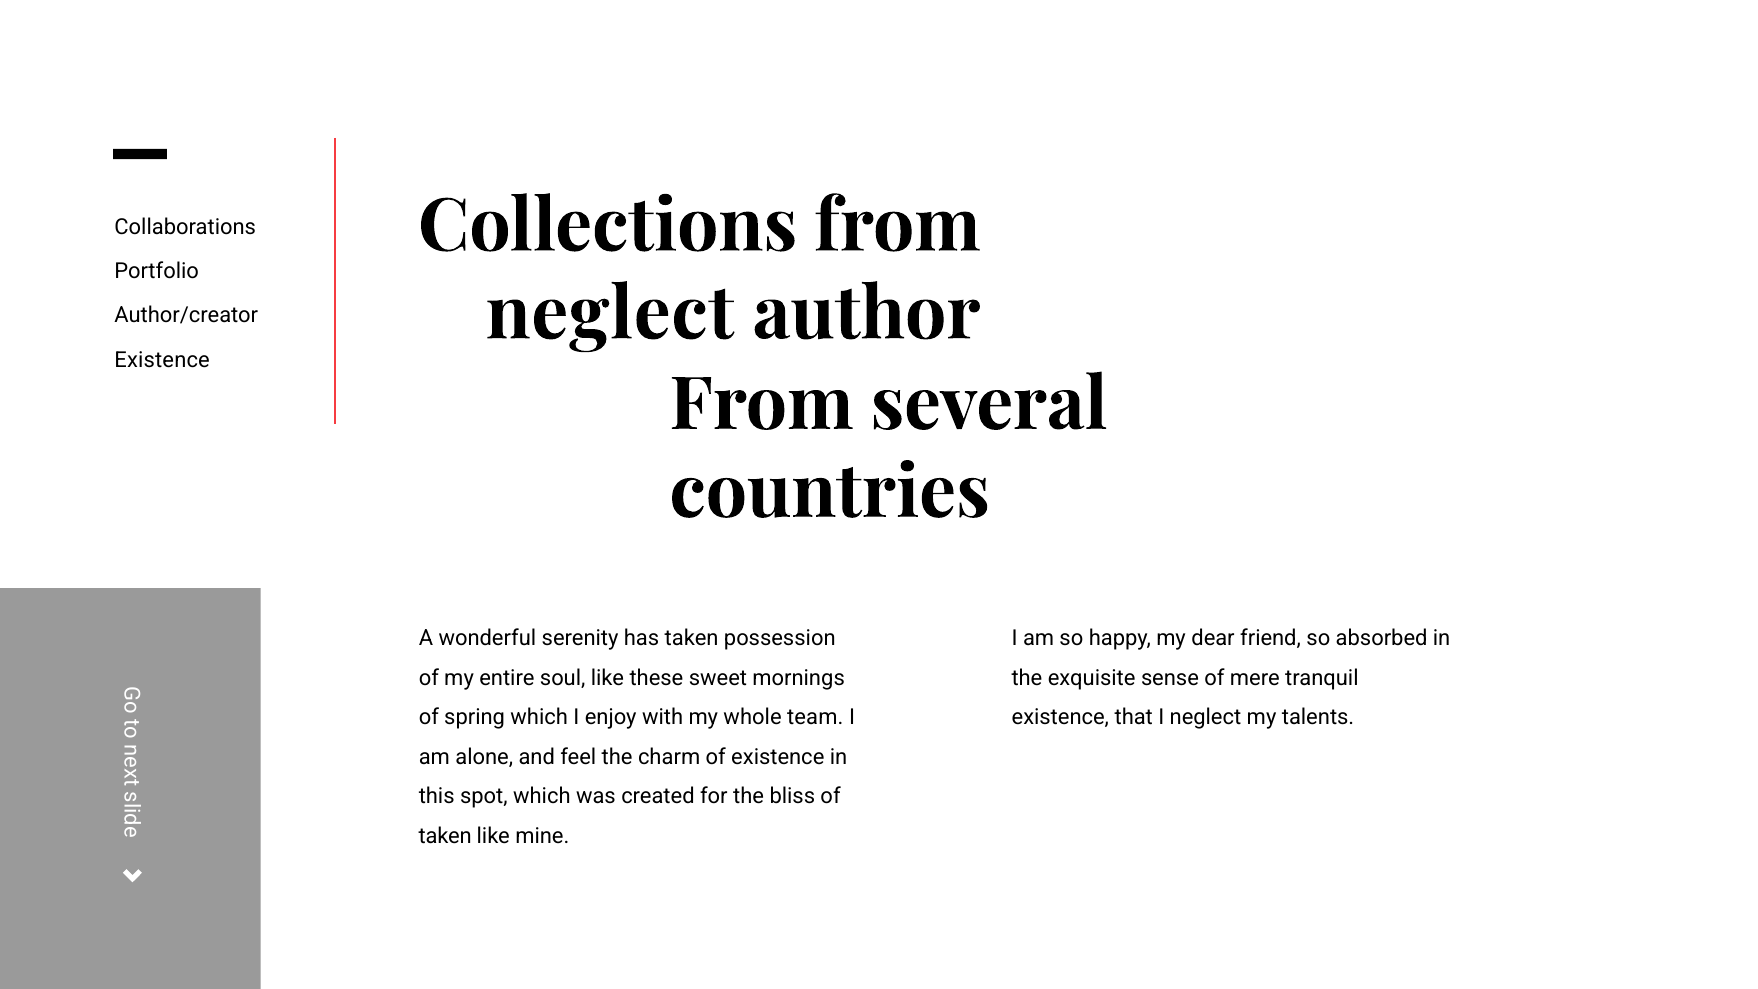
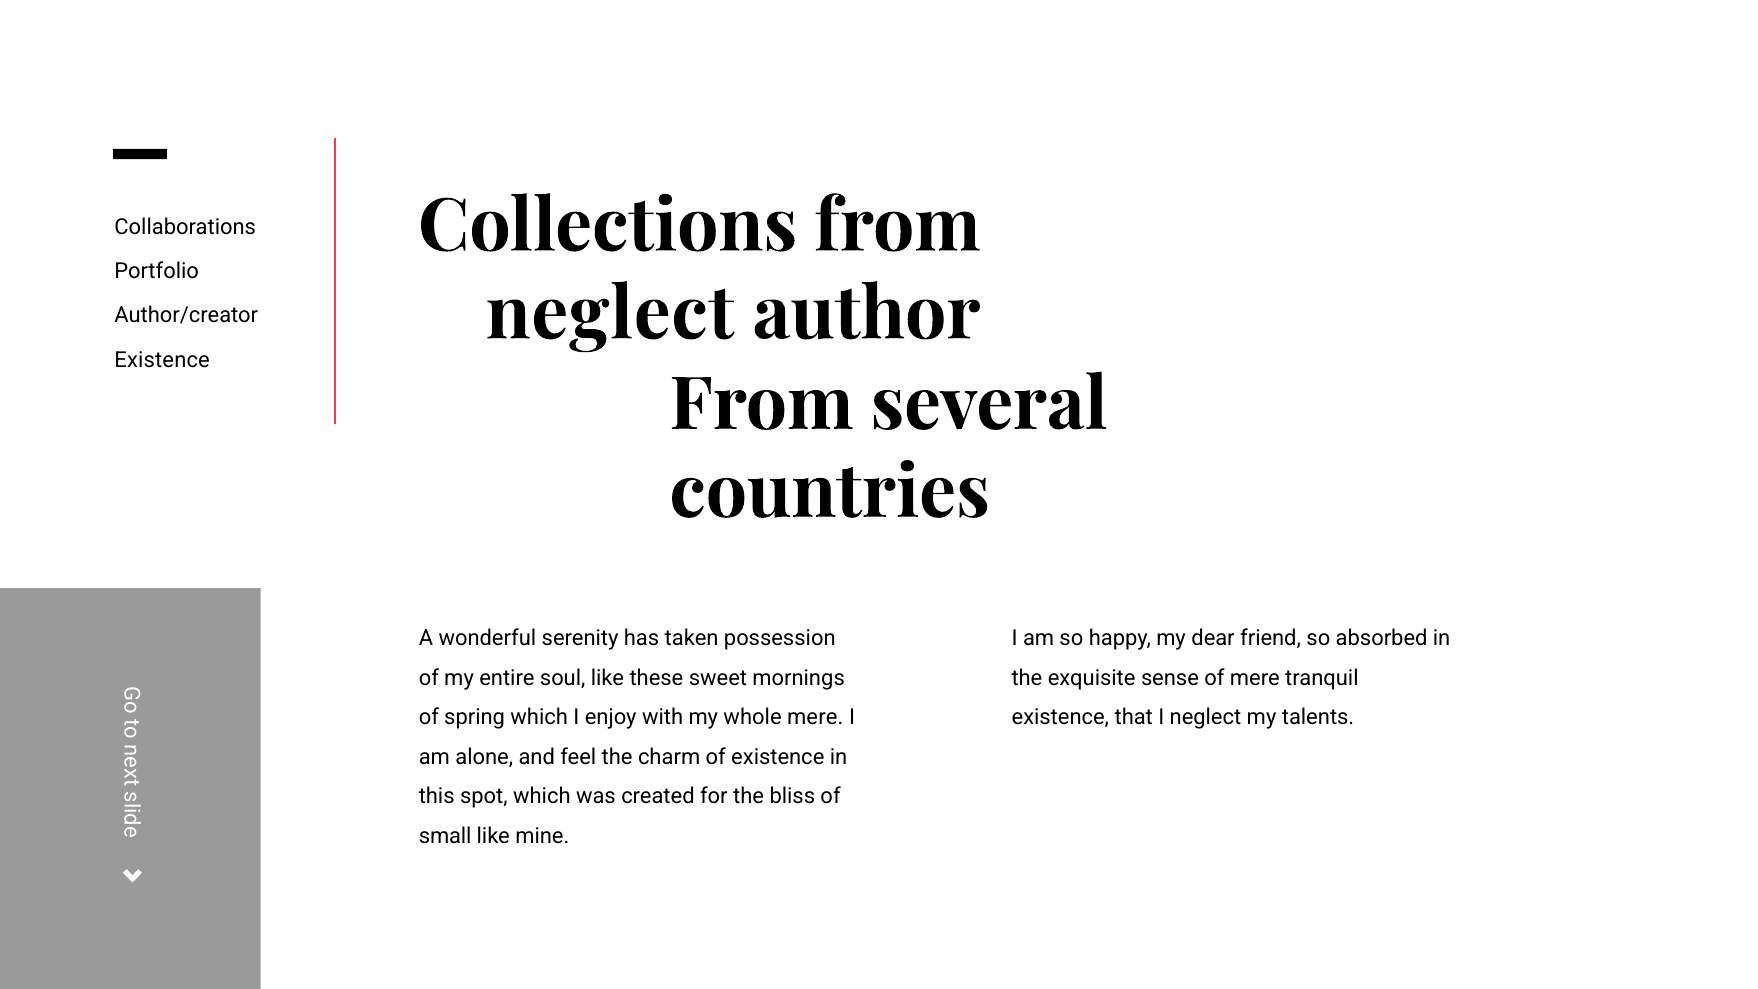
whole team: team -> mere
taken at (445, 836): taken -> small
